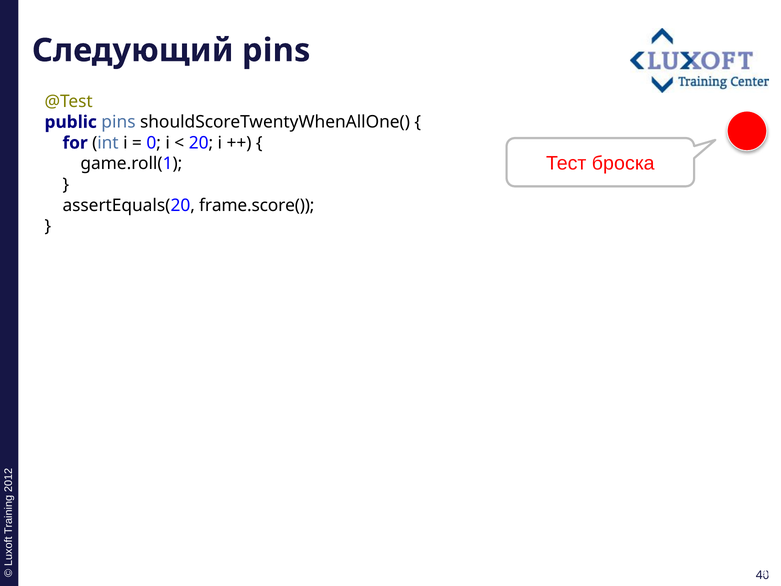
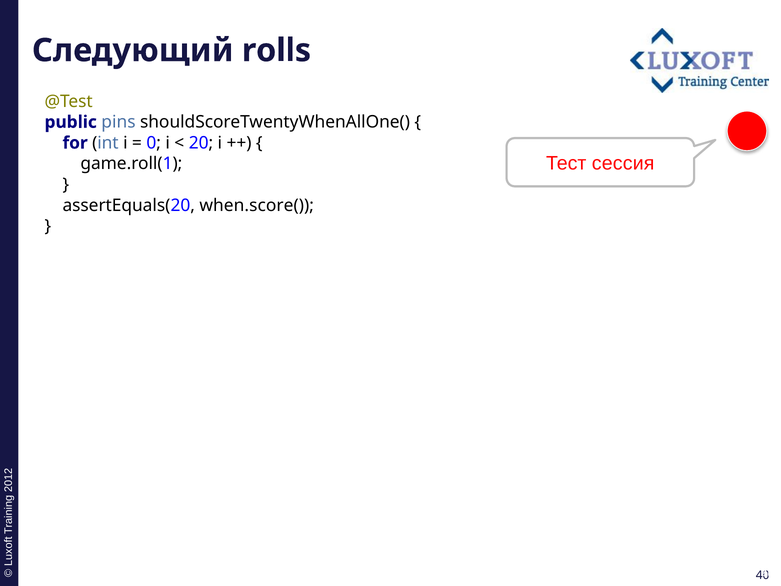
Следующий pins: pins -> rolls
броска: броска -> сессия
frame.score(: frame.score( -> when.score(
